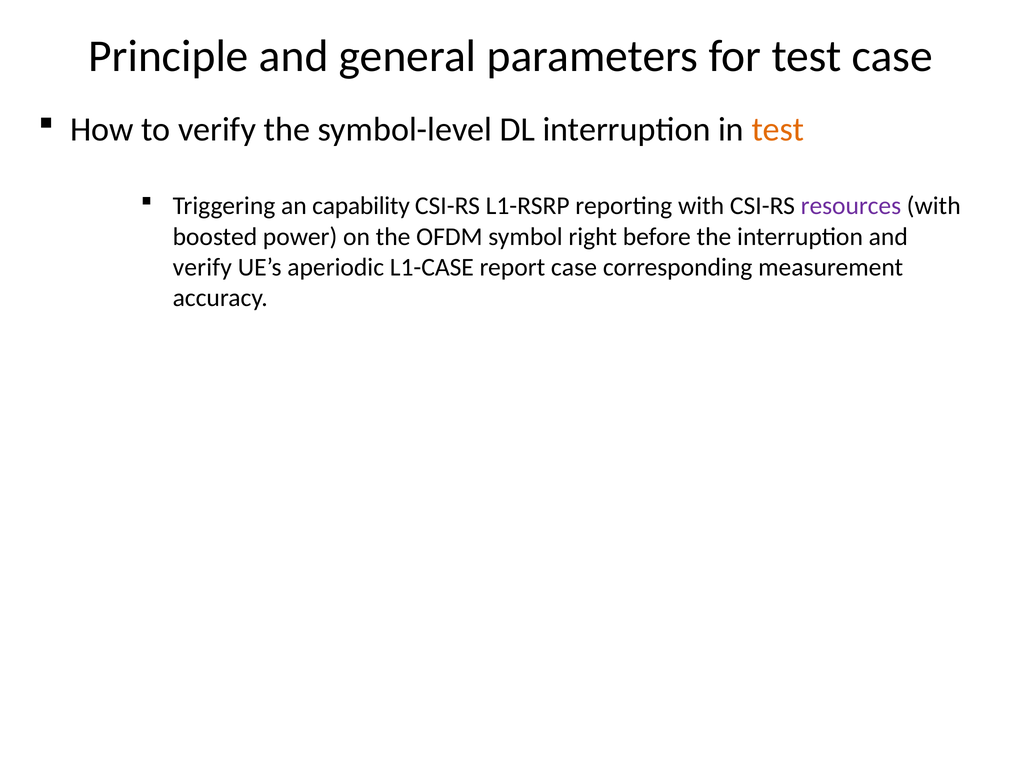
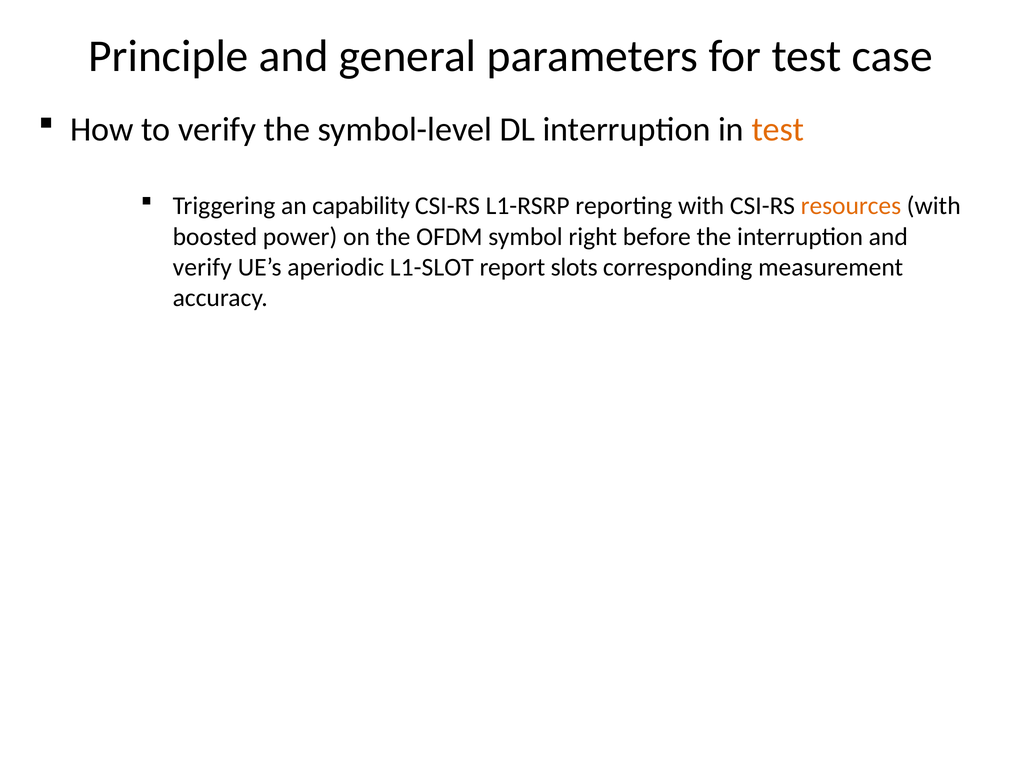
resources colour: purple -> orange
L1-CASE: L1-CASE -> L1-SLOT
report case: case -> slots
